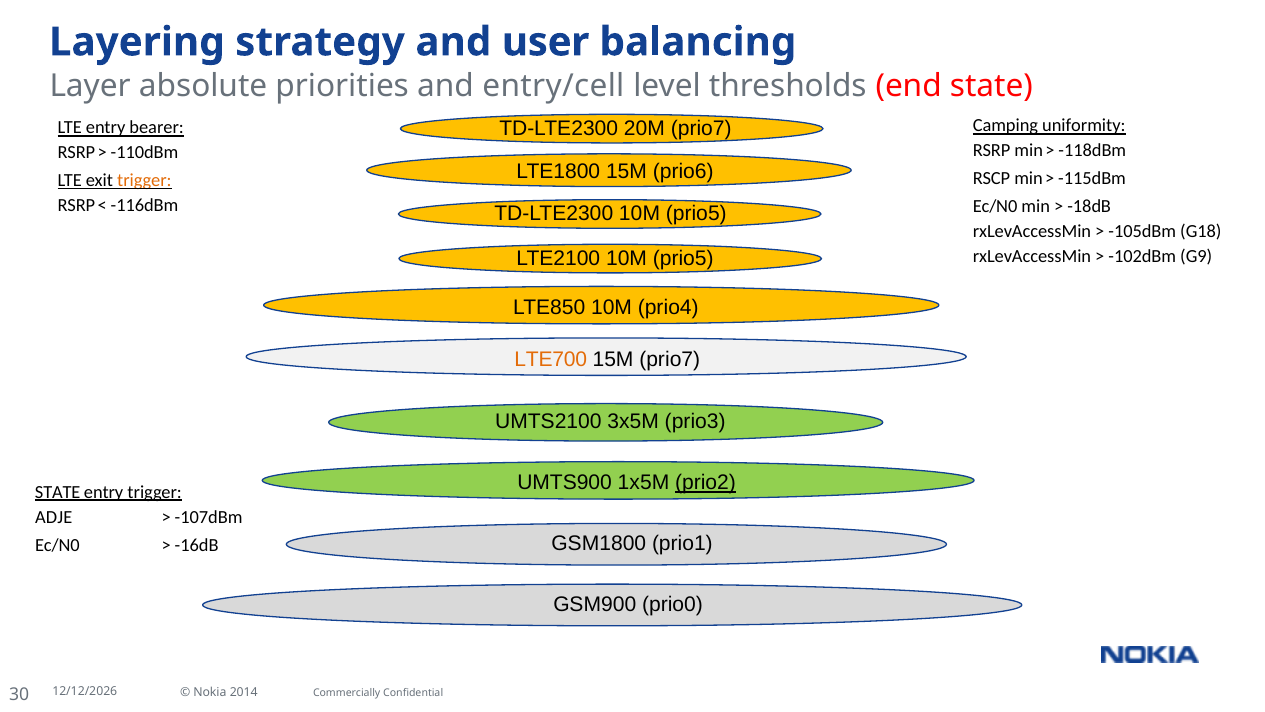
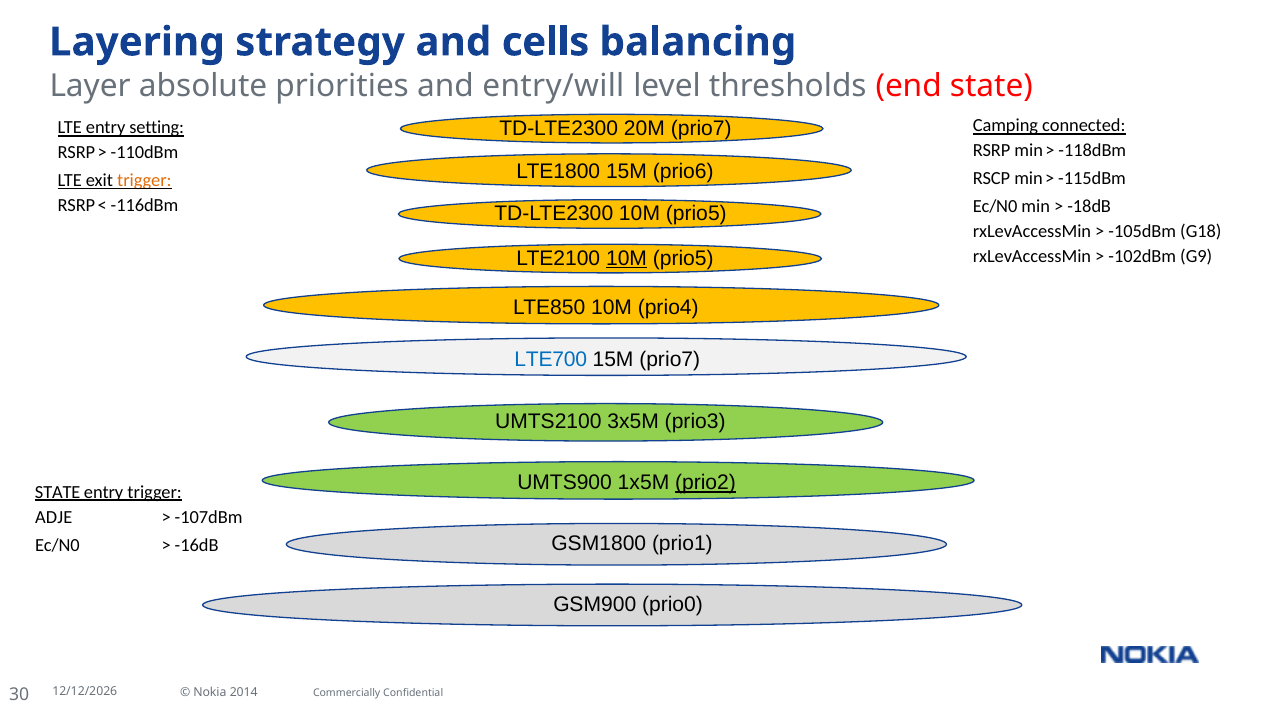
user: user -> cells
entry/cell: entry/cell -> entry/will
uniformity: uniformity -> connected
bearer: bearer -> setting
10M at (627, 258) underline: none -> present
LTE700 colour: orange -> blue
